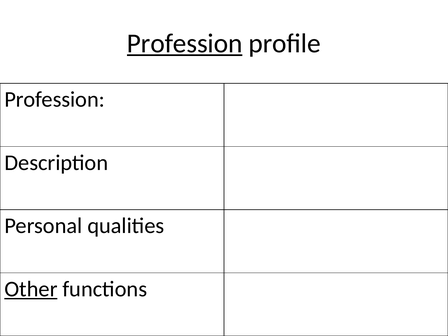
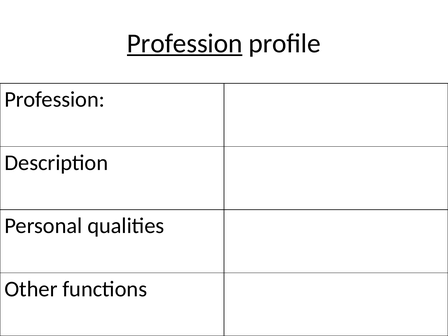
Other underline: present -> none
